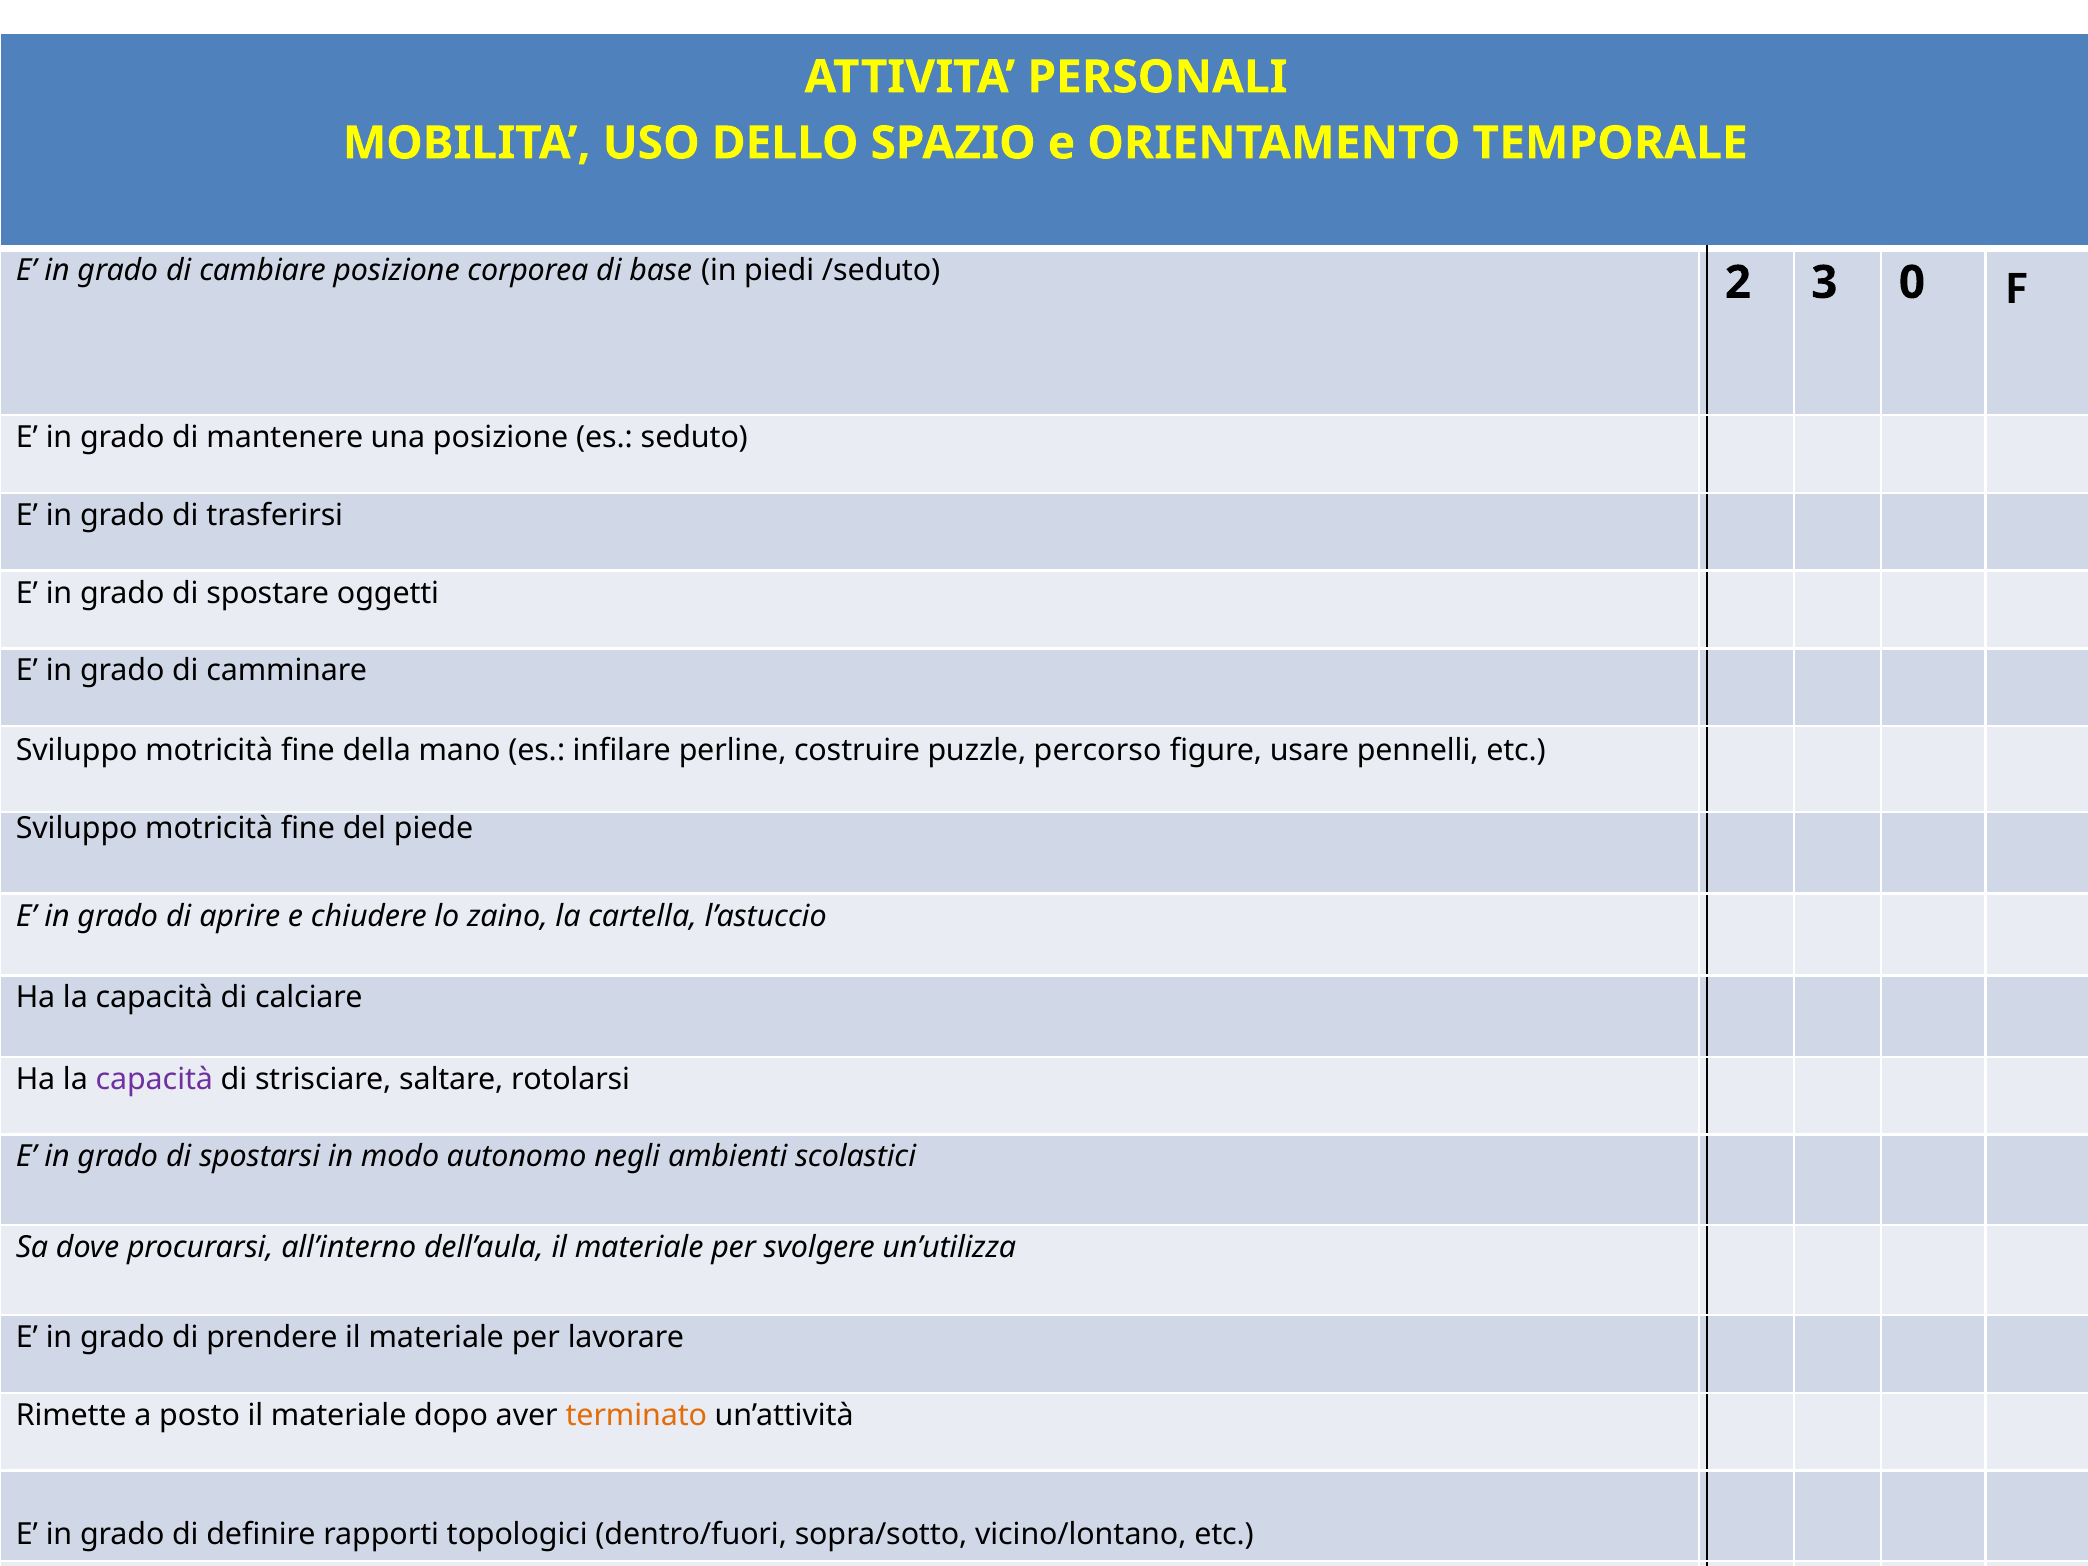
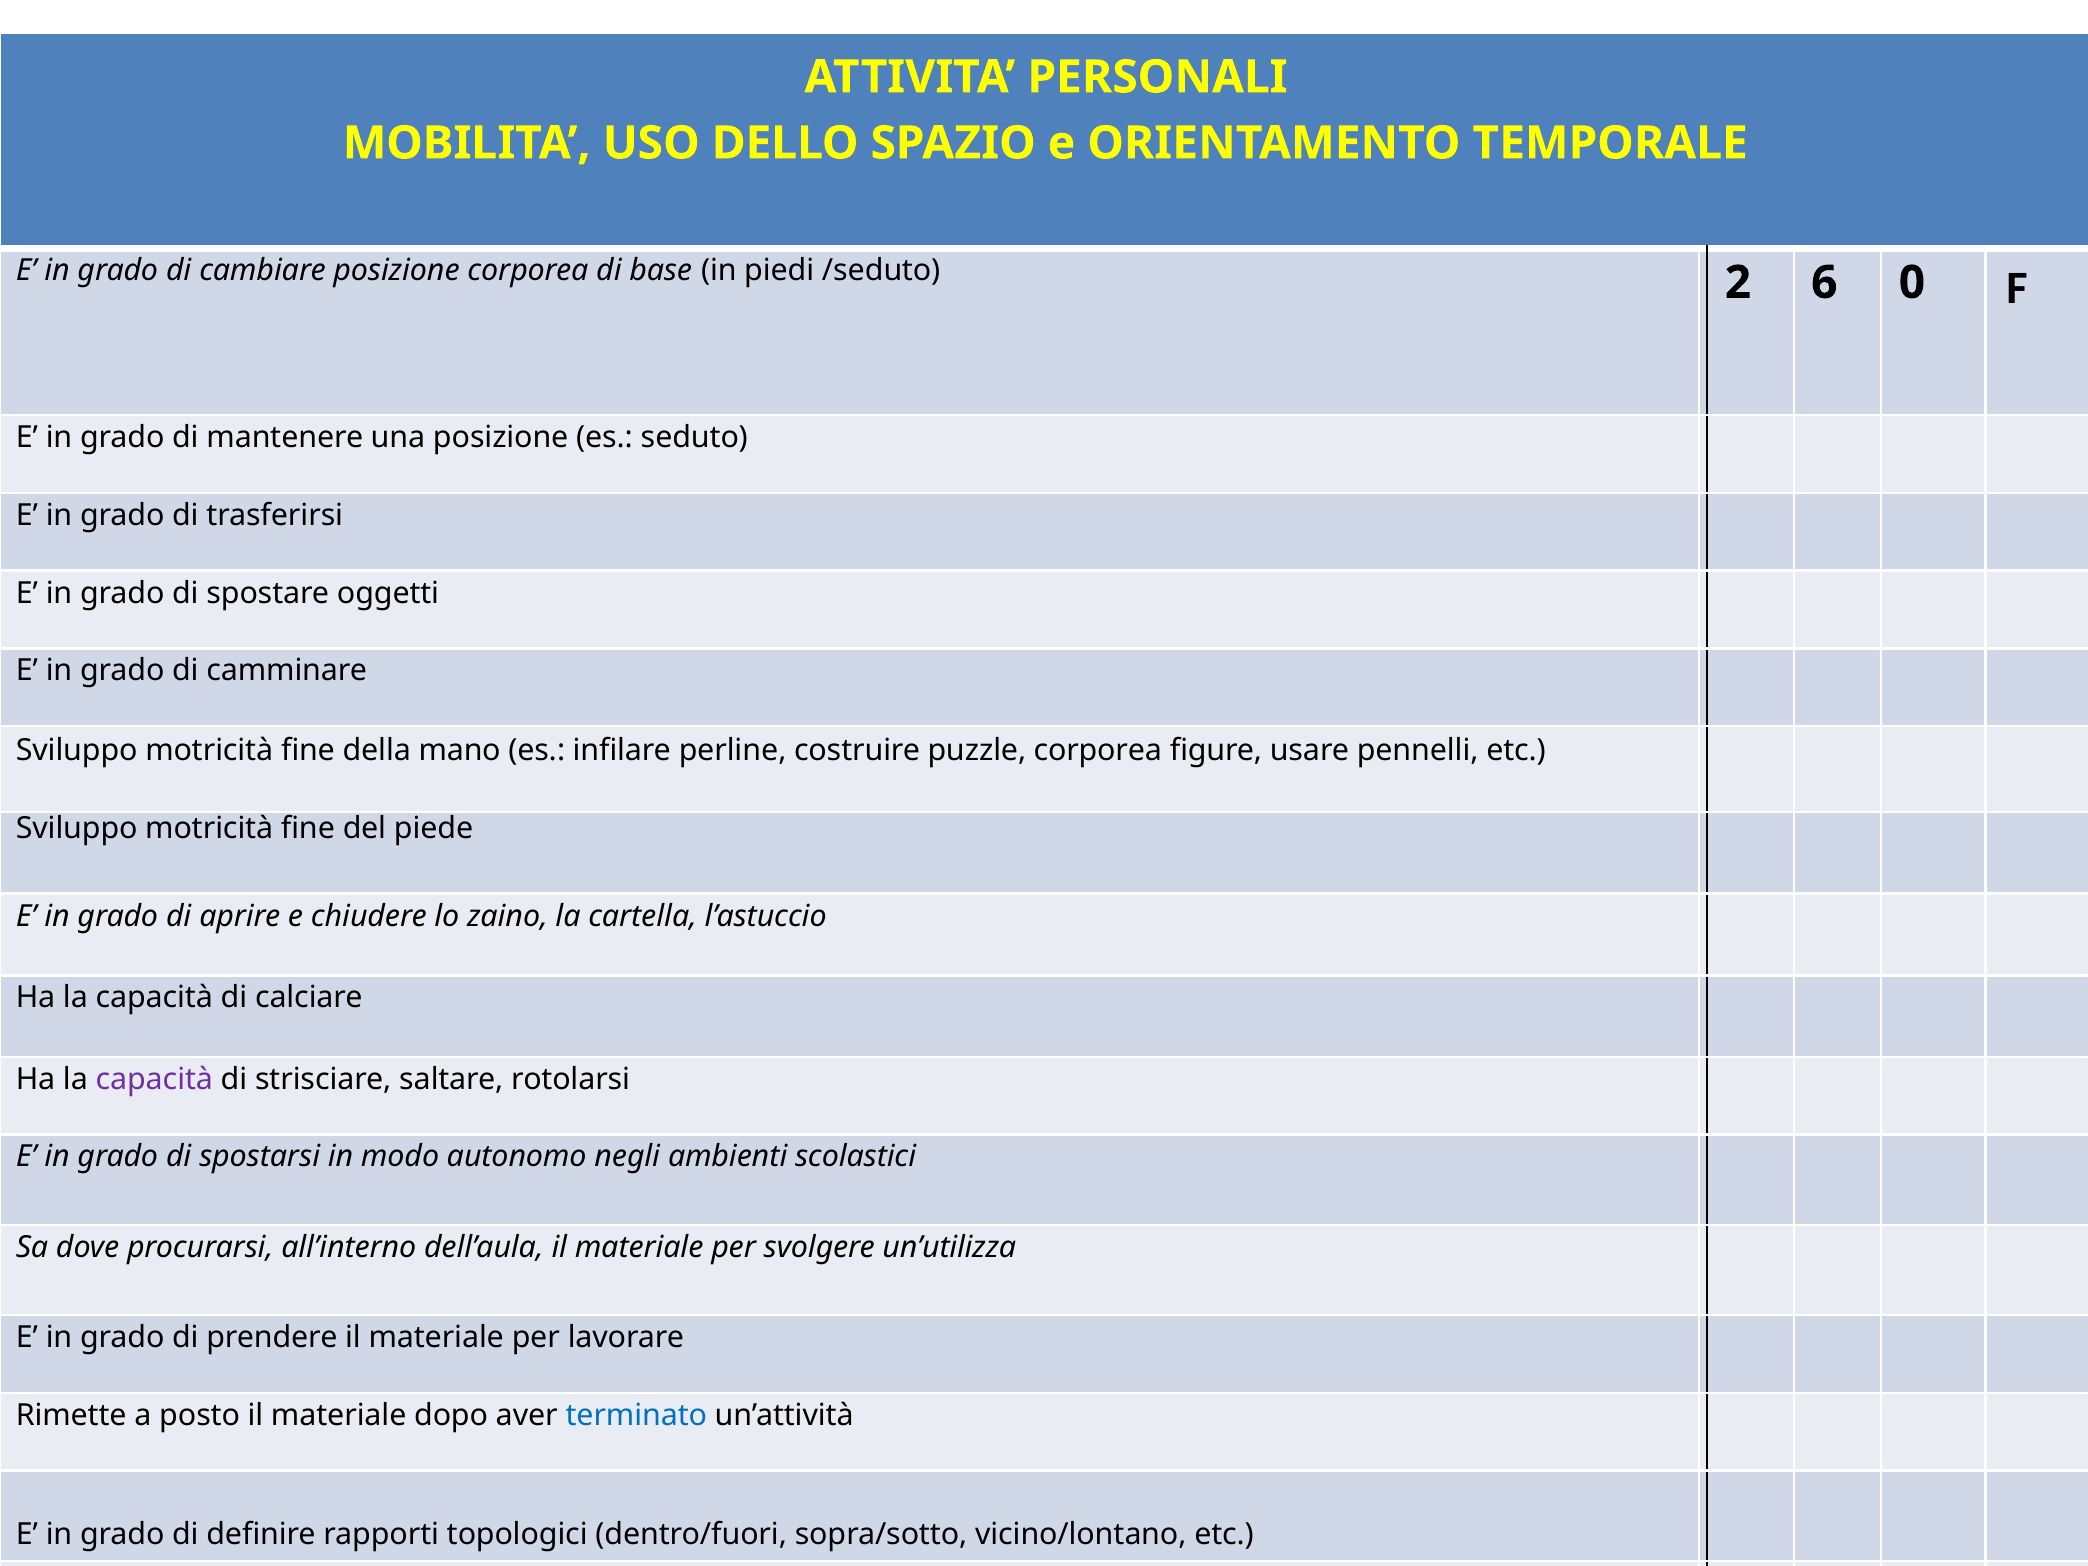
3: 3 -> 6
puzzle percorso: percorso -> corporea
terminato colour: orange -> blue
